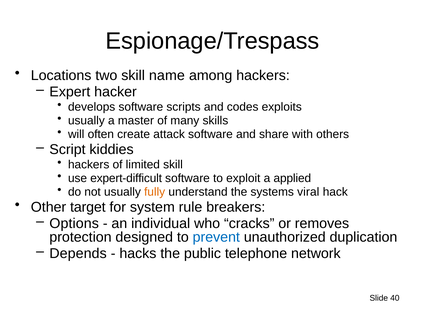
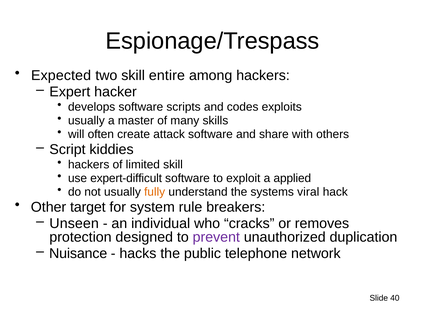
Locations: Locations -> Expected
name: name -> entire
Options: Options -> Unseen
prevent colour: blue -> purple
Depends: Depends -> Nuisance
